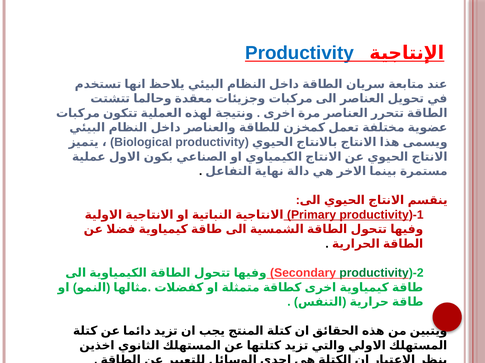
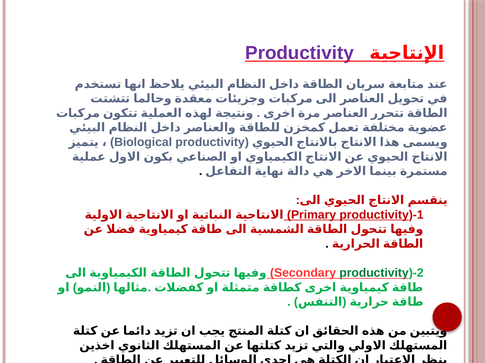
Productivity at (300, 53) colour: blue -> purple
